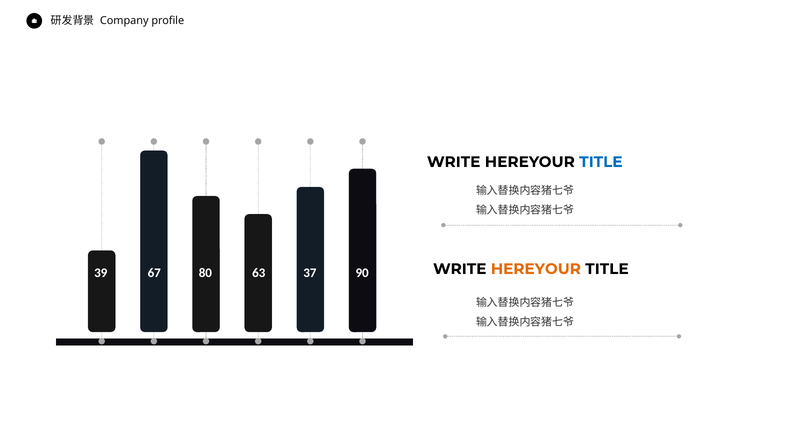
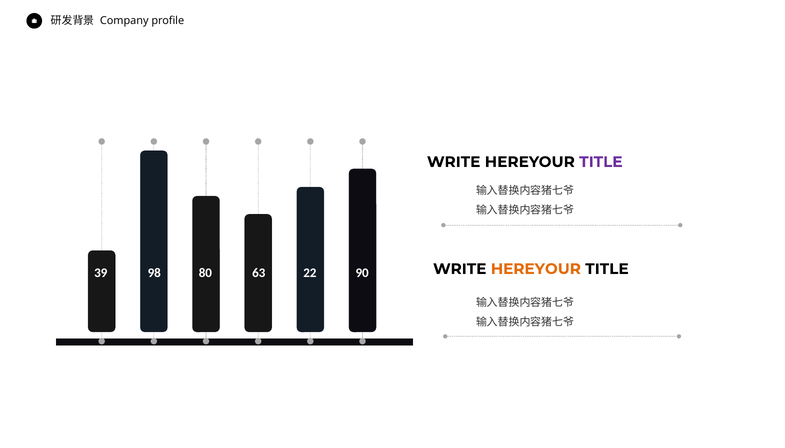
TITLE at (601, 162) colour: blue -> purple
67: 67 -> 98
37: 37 -> 22
